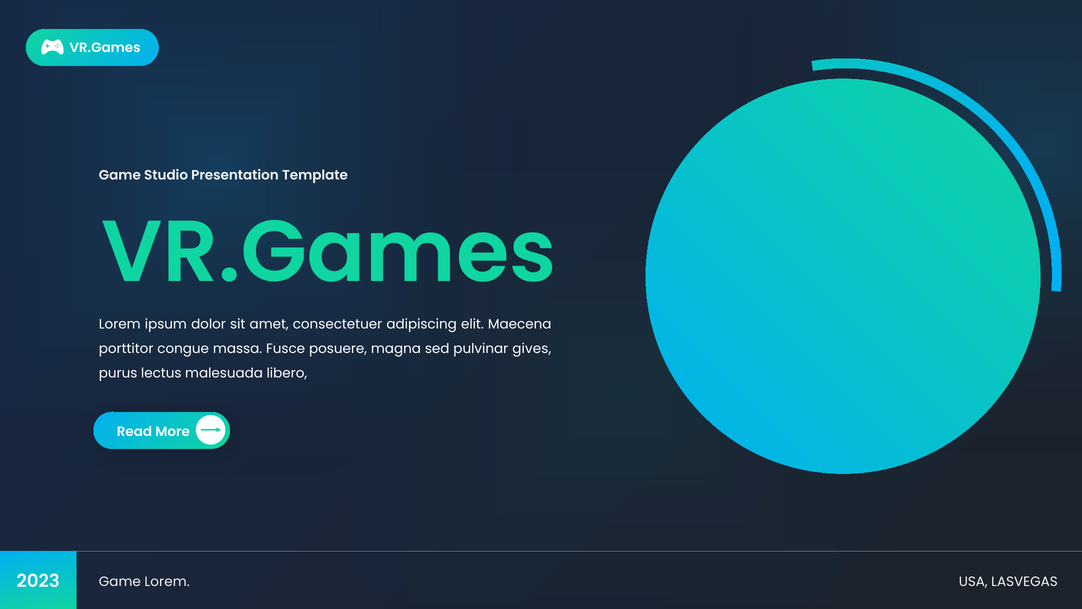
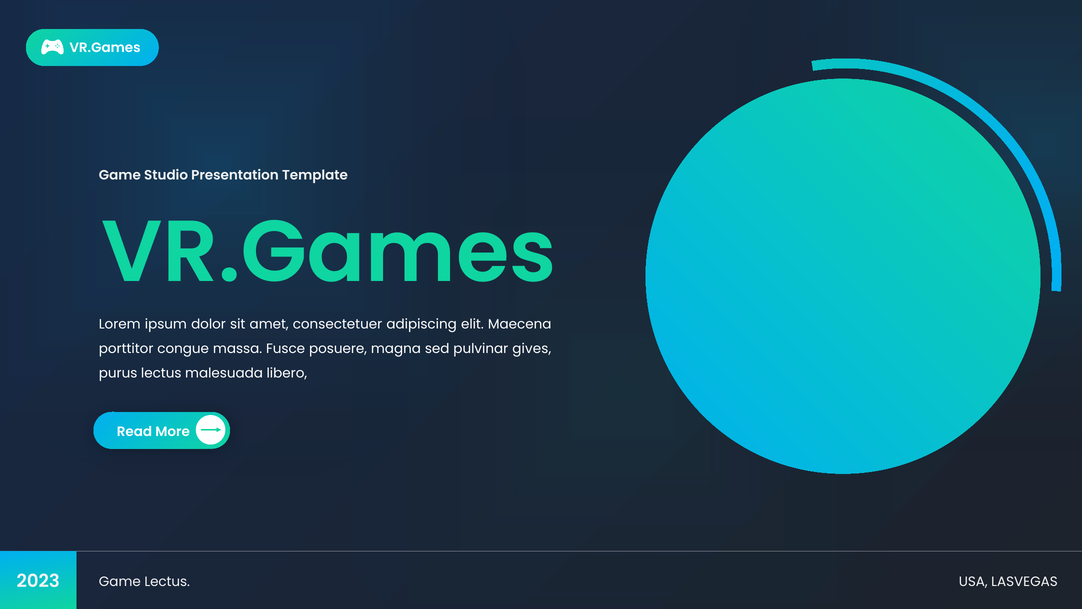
Game Lorem: Lorem -> Lectus
